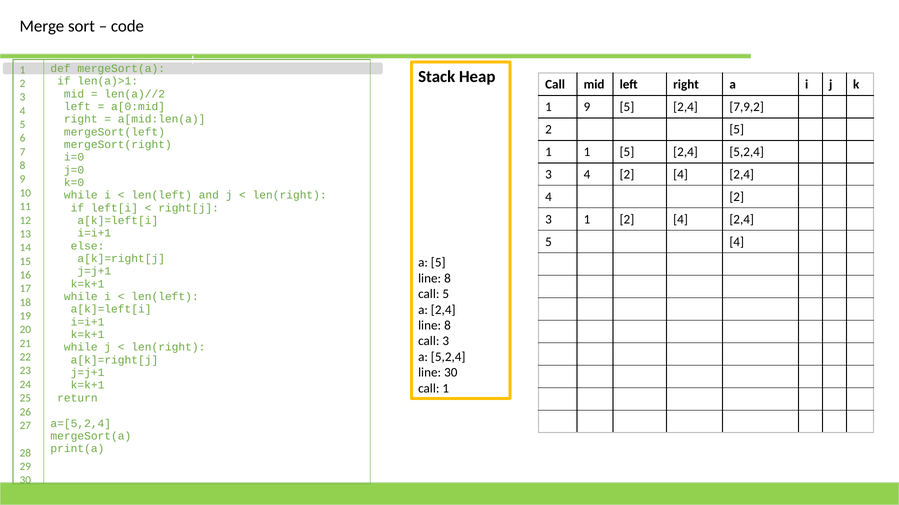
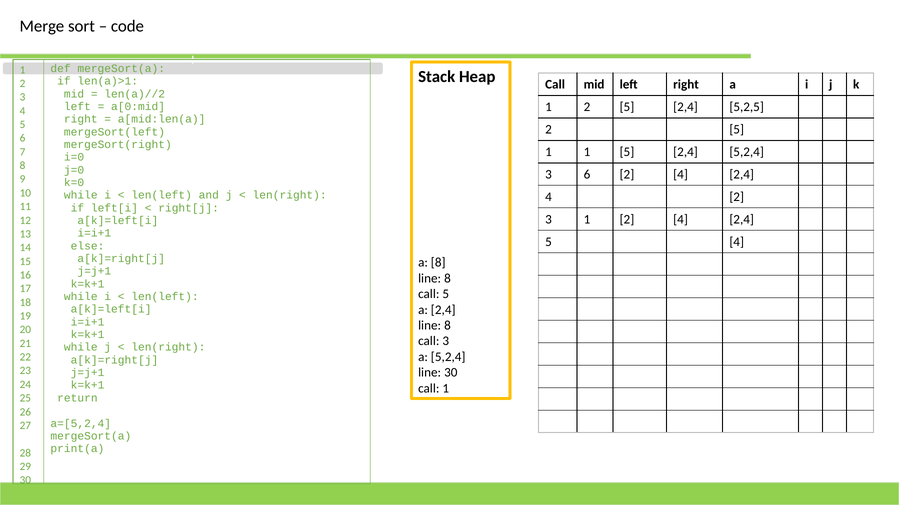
9 at (587, 107): 9 -> 2
7,9,2: 7,9,2 -> 5,2,5
4 at (587, 175): 4 -> 6
a 5: 5 -> 8
